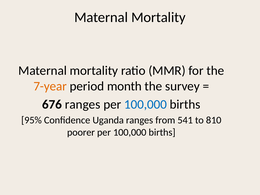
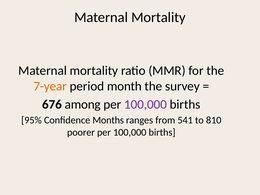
676 ranges: ranges -> among
100,000 at (145, 104) colour: blue -> purple
Uganda: Uganda -> Months
